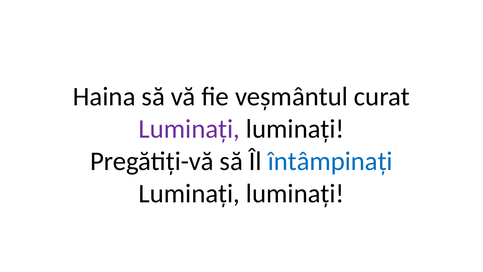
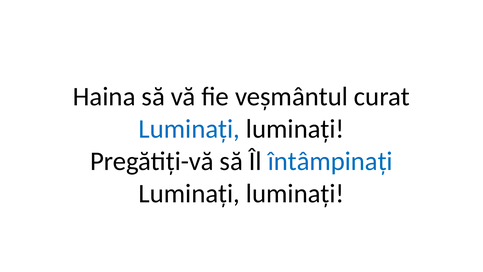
Luminați at (189, 129) colour: purple -> blue
